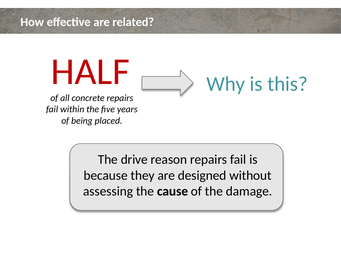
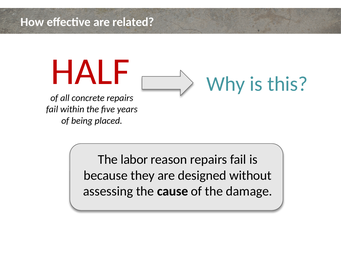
drive: drive -> labor
